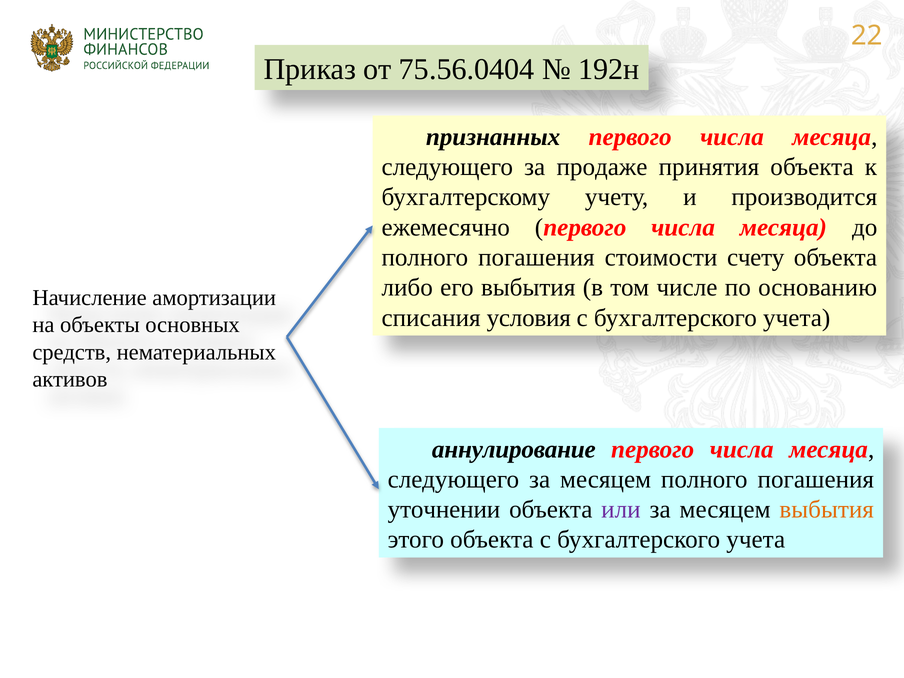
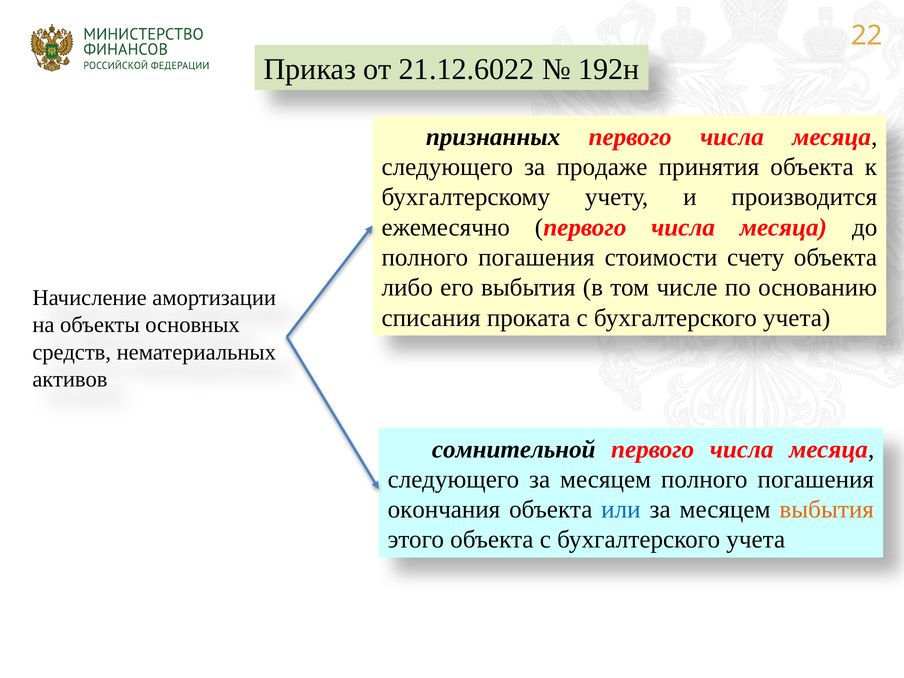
75.56.0404: 75.56.0404 -> 21.12.6022
условия: условия -> проката
аннулирование: аннулирование -> сомнительной
уточнении: уточнении -> окончания
или colour: purple -> blue
